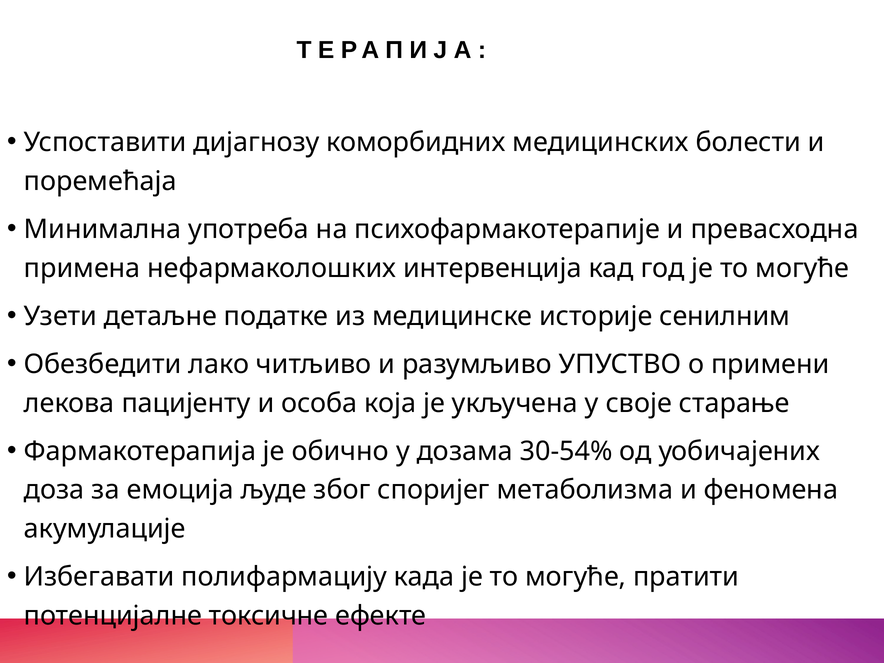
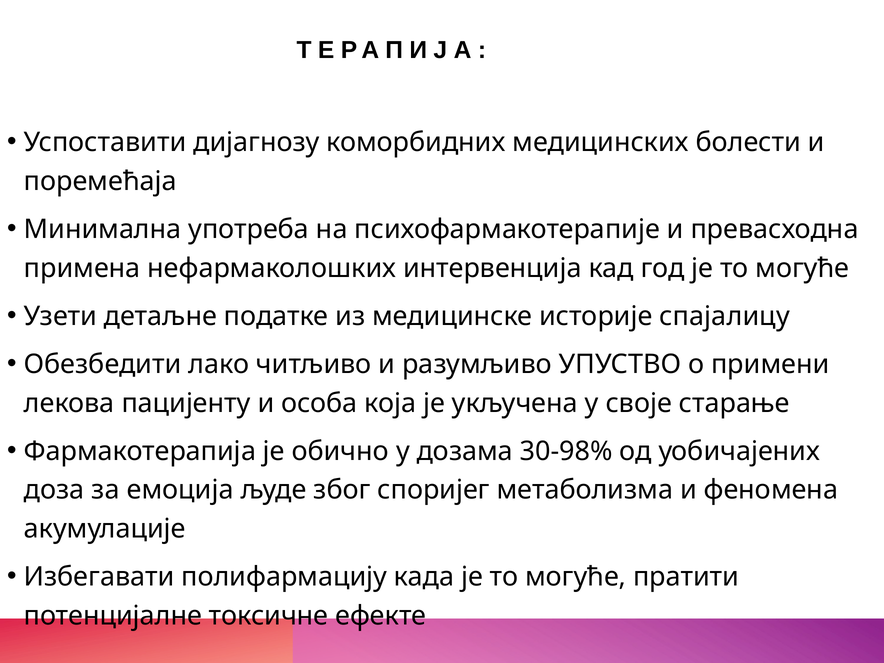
сенилним: сенилним -> спајалицу
30-54%: 30-54% -> 30-98%
